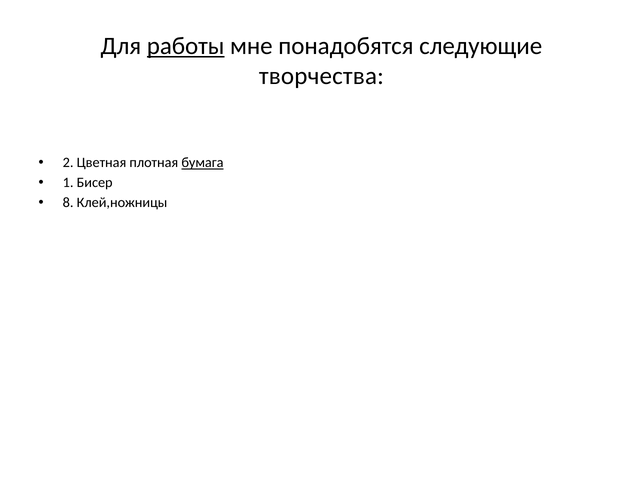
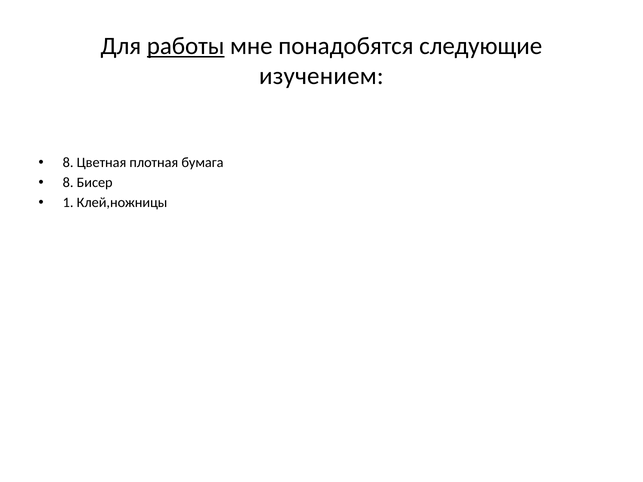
творчества: творчества -> изучением
2 at (68, 163): 2 -> 8
бумага underline: present -> none
1 at (68, 183): 1 -> 8
8: 8 -> 1
